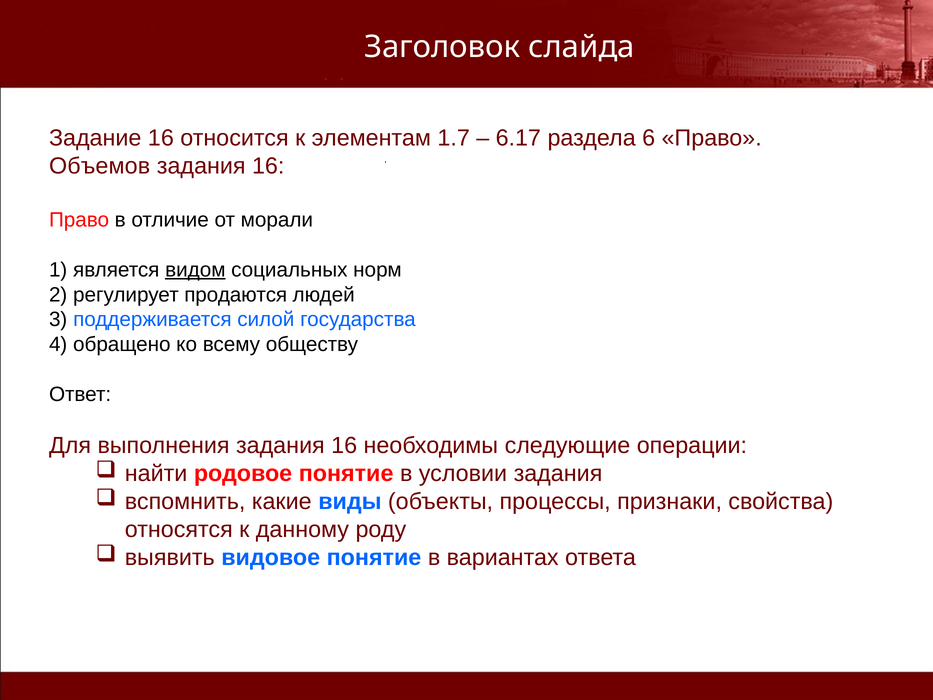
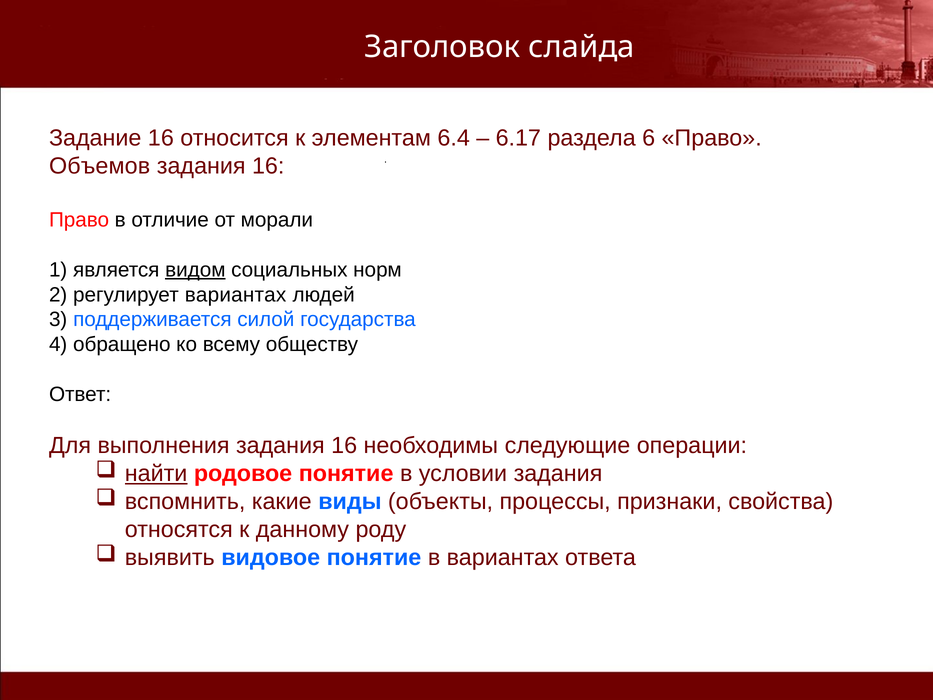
1.7: 1.7 -> 6.4
регулирует продаются: продаются -> вариантах
найти underline: none -> present
